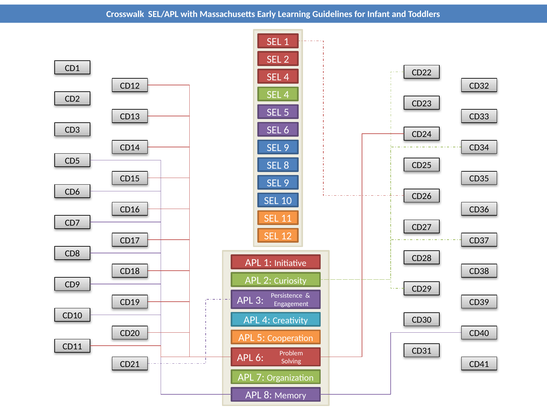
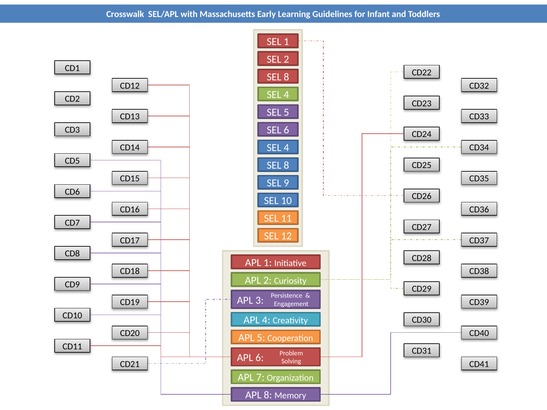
4 at (286, 77): 4 -> 8
9 at (286, 148): 9 -> 4
